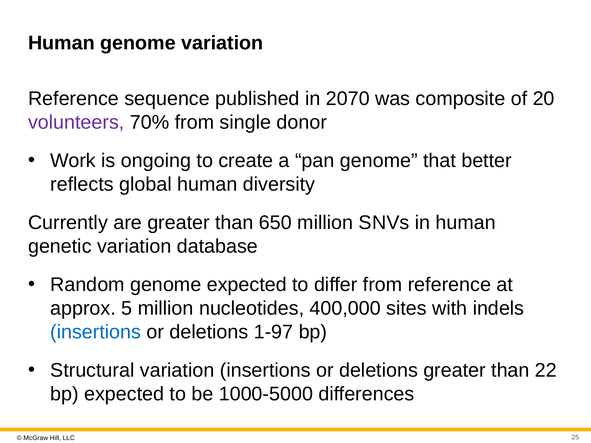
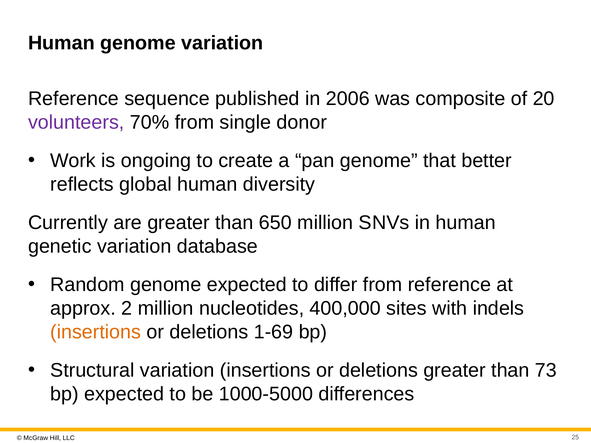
2070: 2070 -> 2006
5: 5 -> 2
insertions at (96, 332) colour: blue -> orange
1-97: 1-97 -> 1-69
22: 22 -> 73
